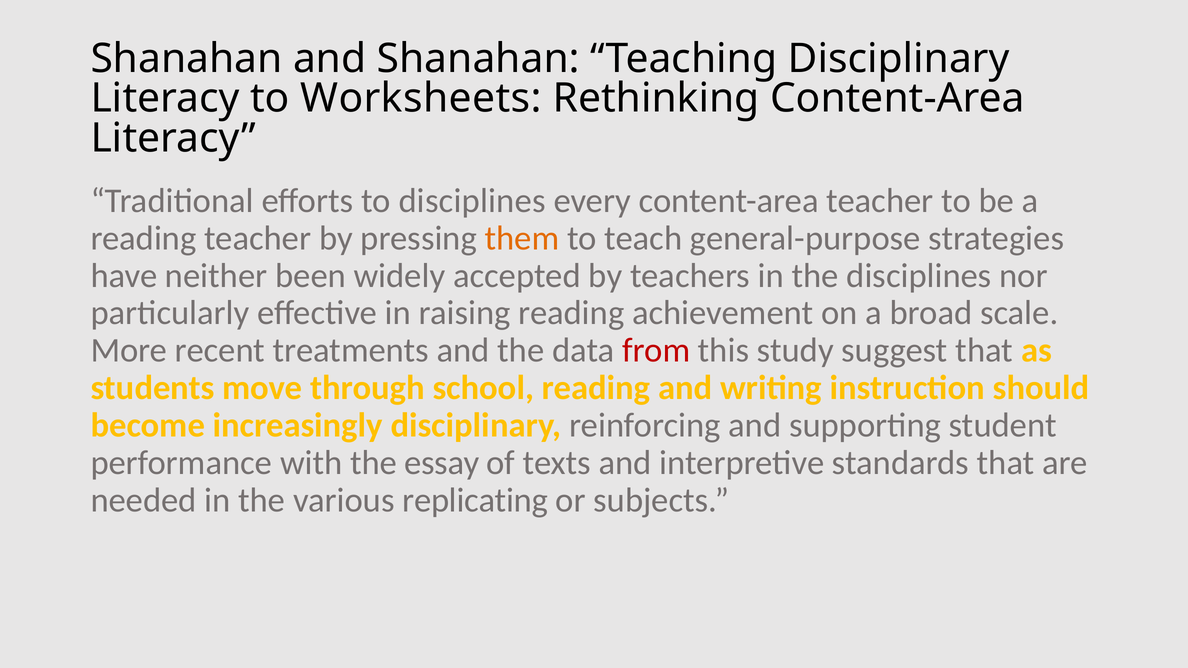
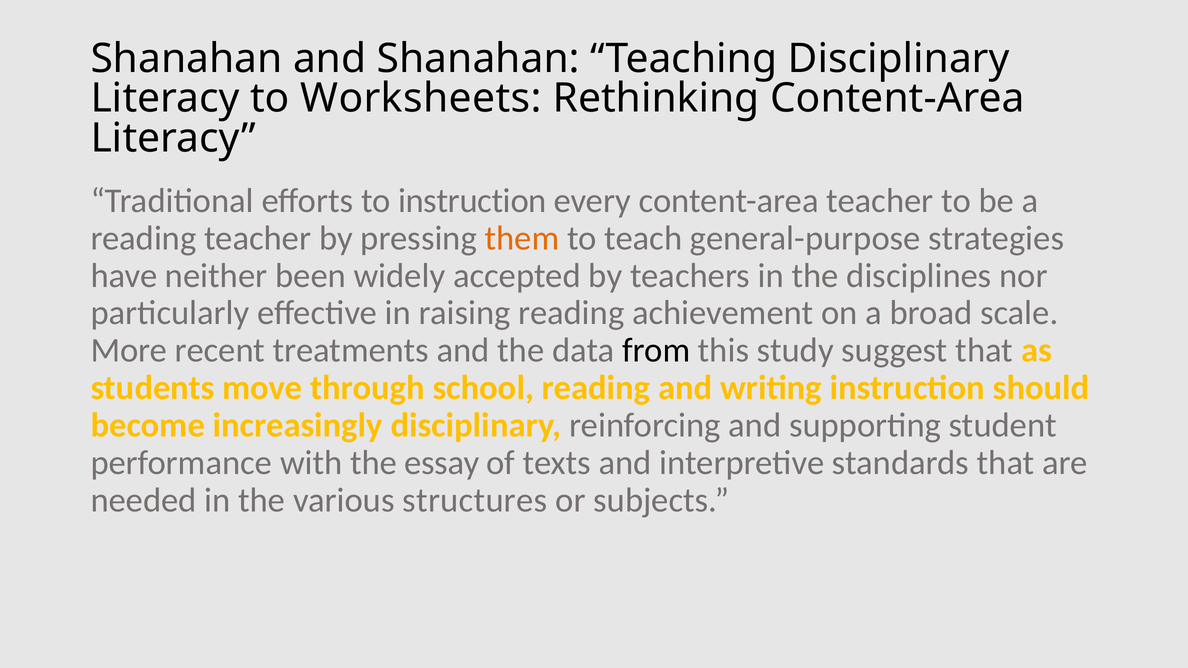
to disciplines: disciplines -> instruction
from colour: red -> black
replicating: replicating -> structures
